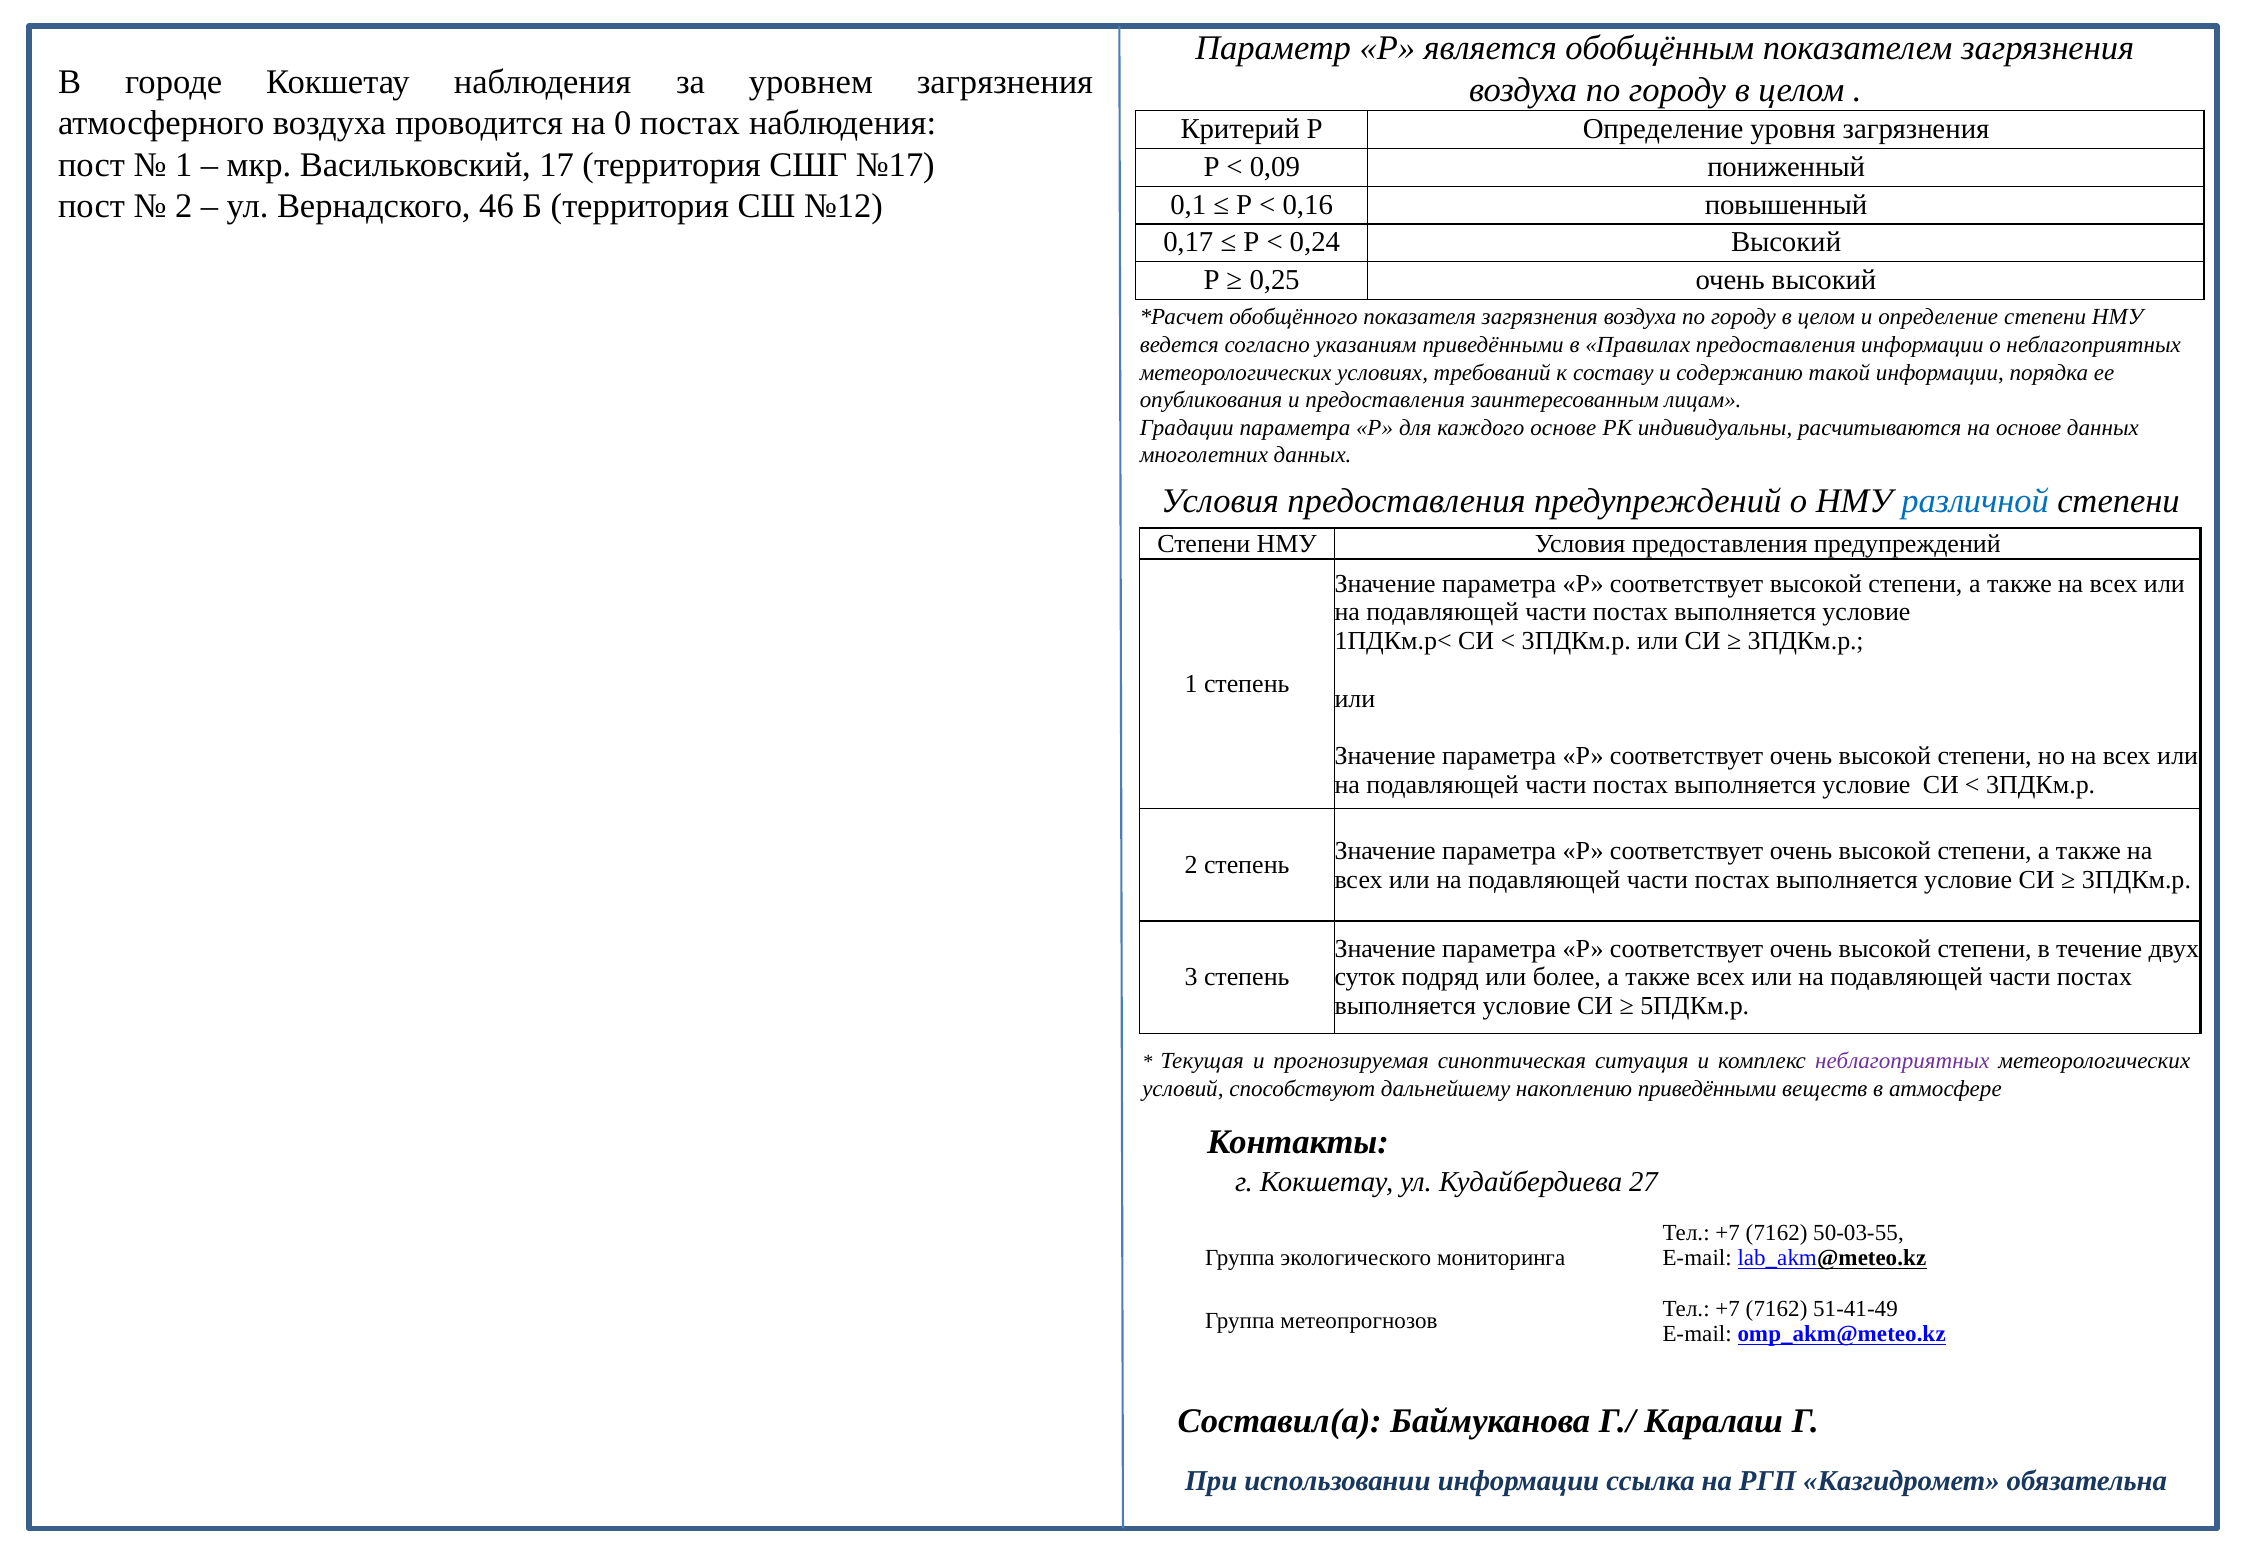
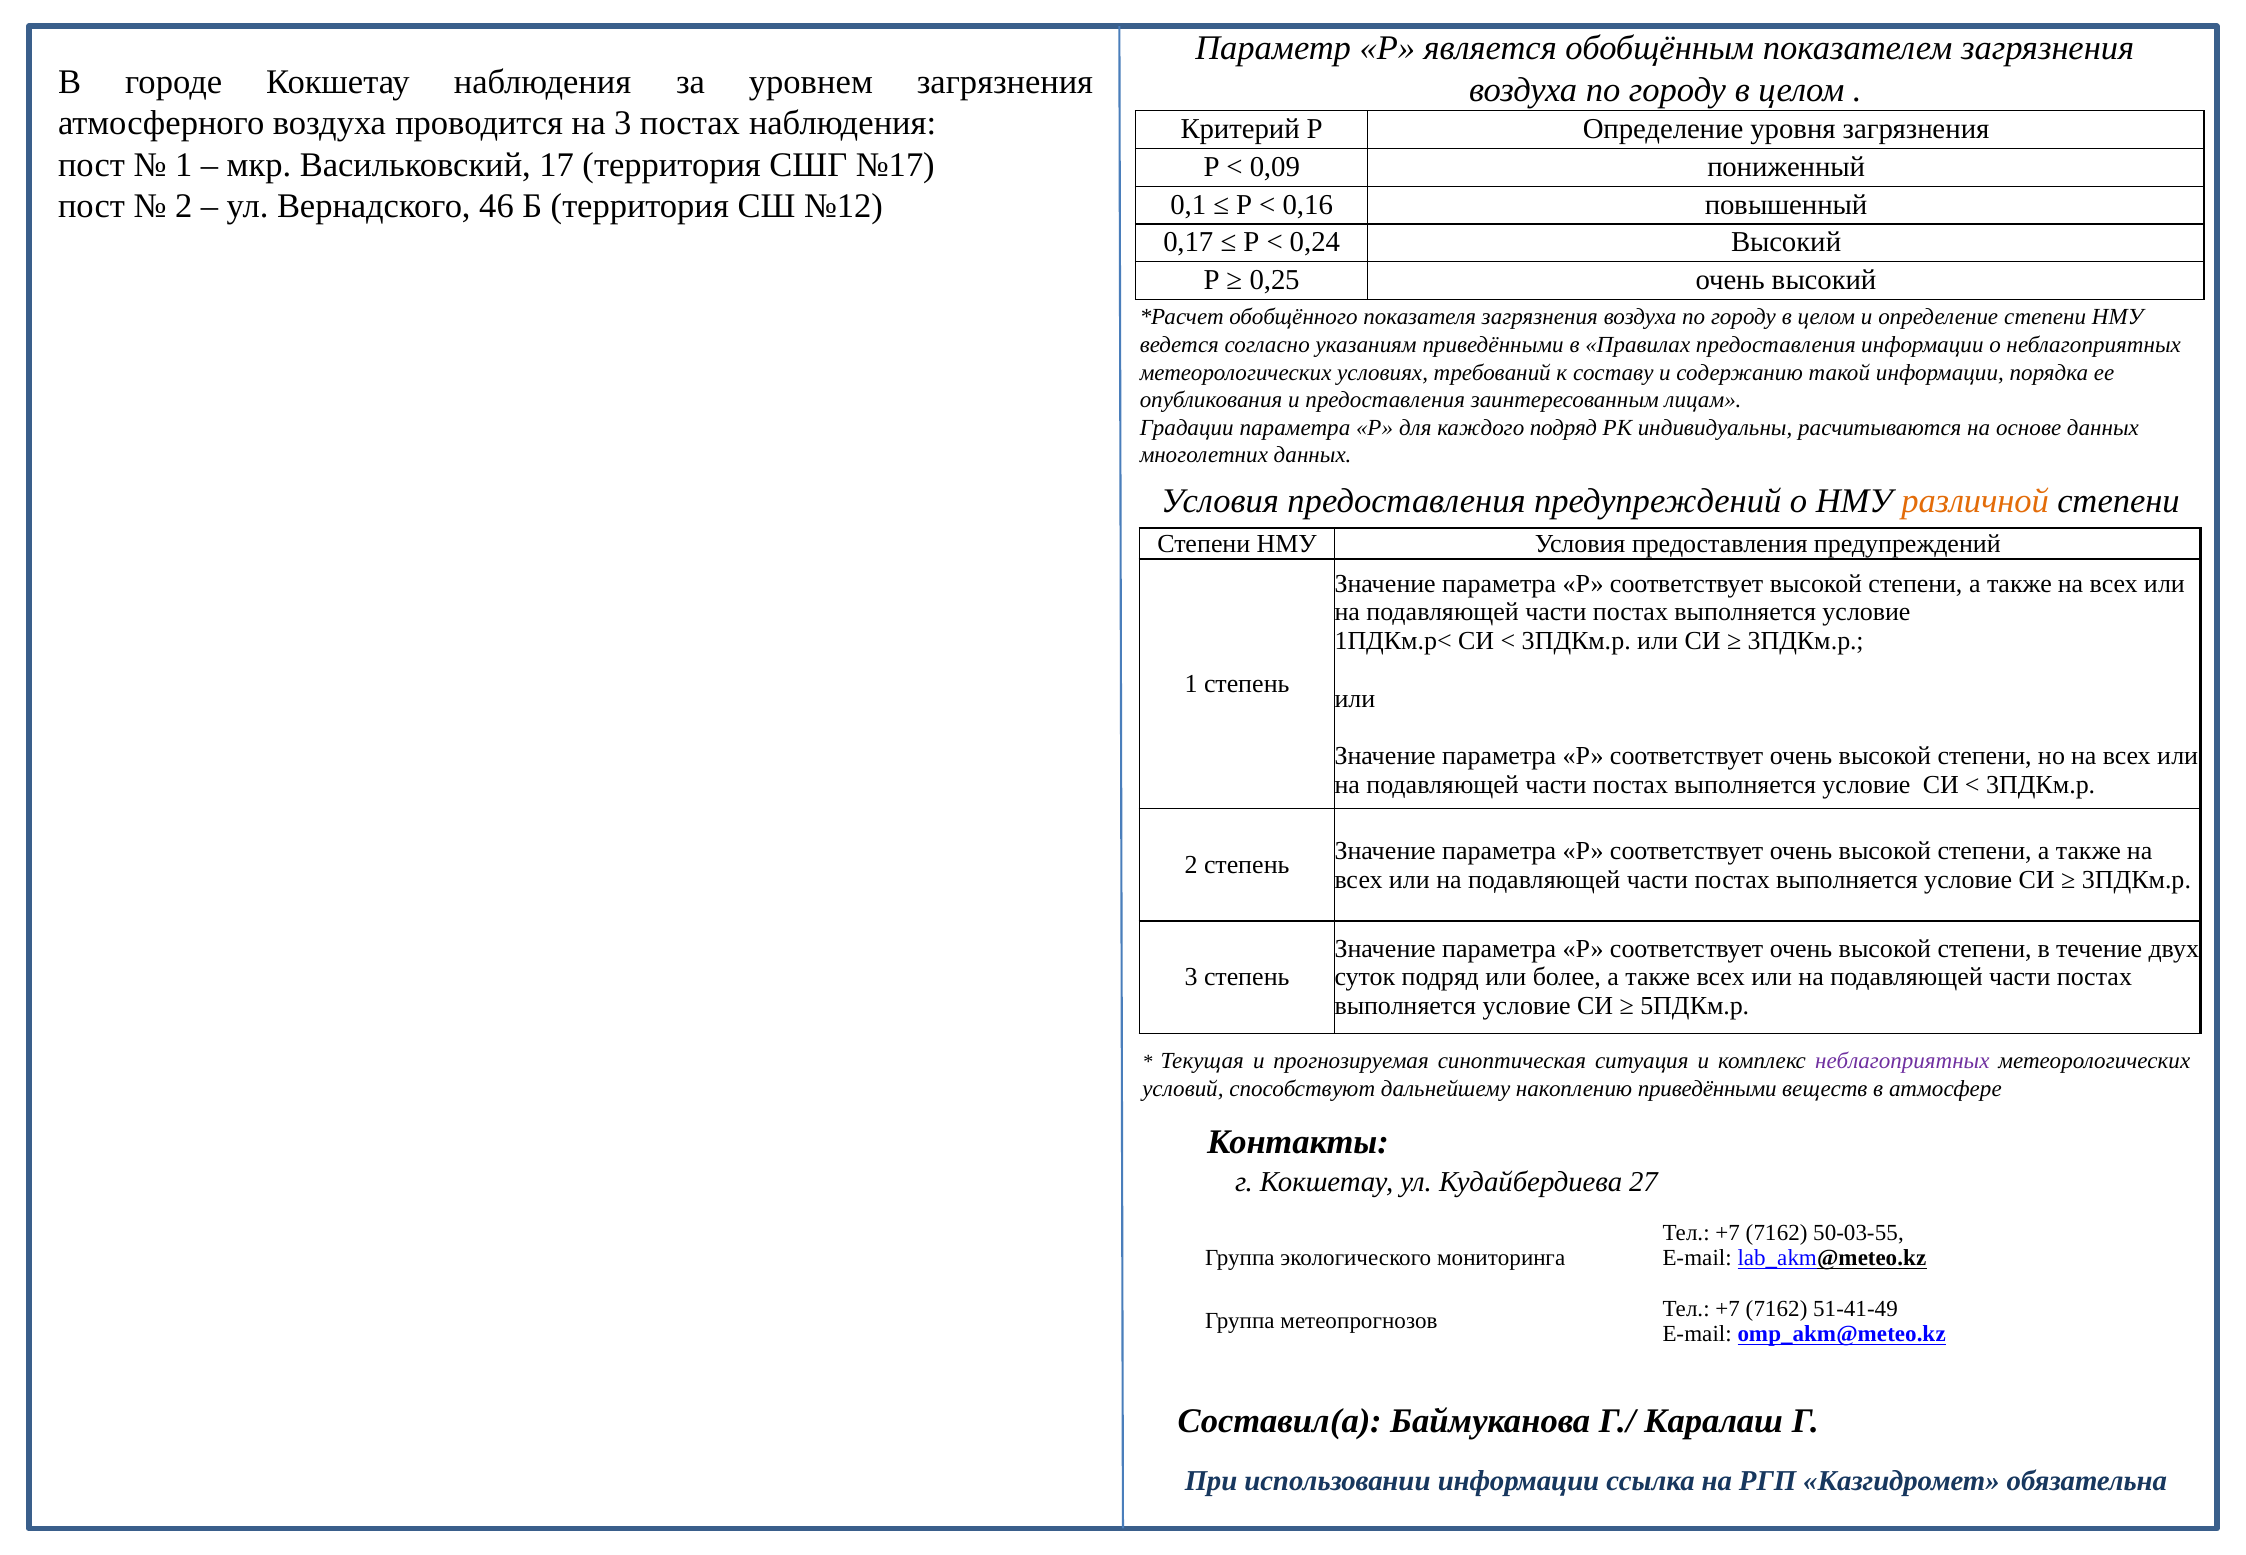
на 0: 0 -> 3
каждого основе: основе -> подряд
различной colour: blue -> orange
